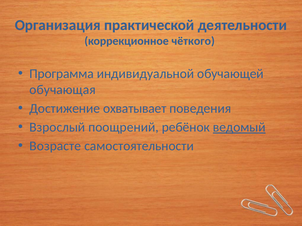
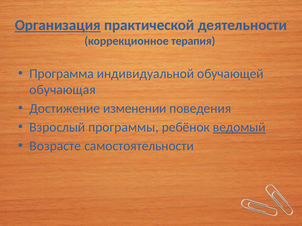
Организация underline: none -> present
чёткого: чёткого -> терапия
охватывает: охватывает -> изменении
поощрений: поощрений -> программы
